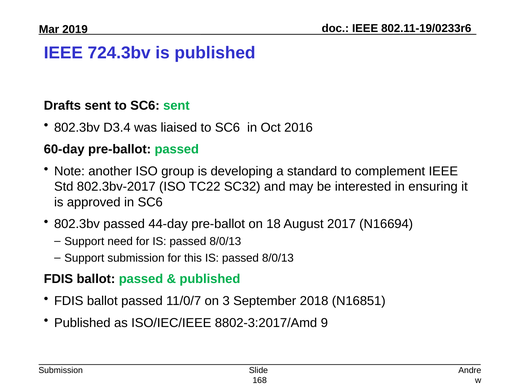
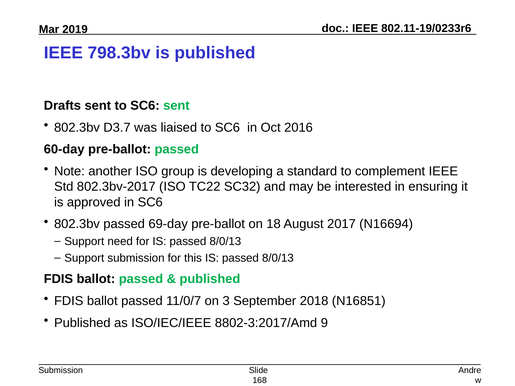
724.3bv: 724.3bv -> 798.3bv
D3.4: D3.4 -> D3.7
44-day: 44-day -> 69-day
